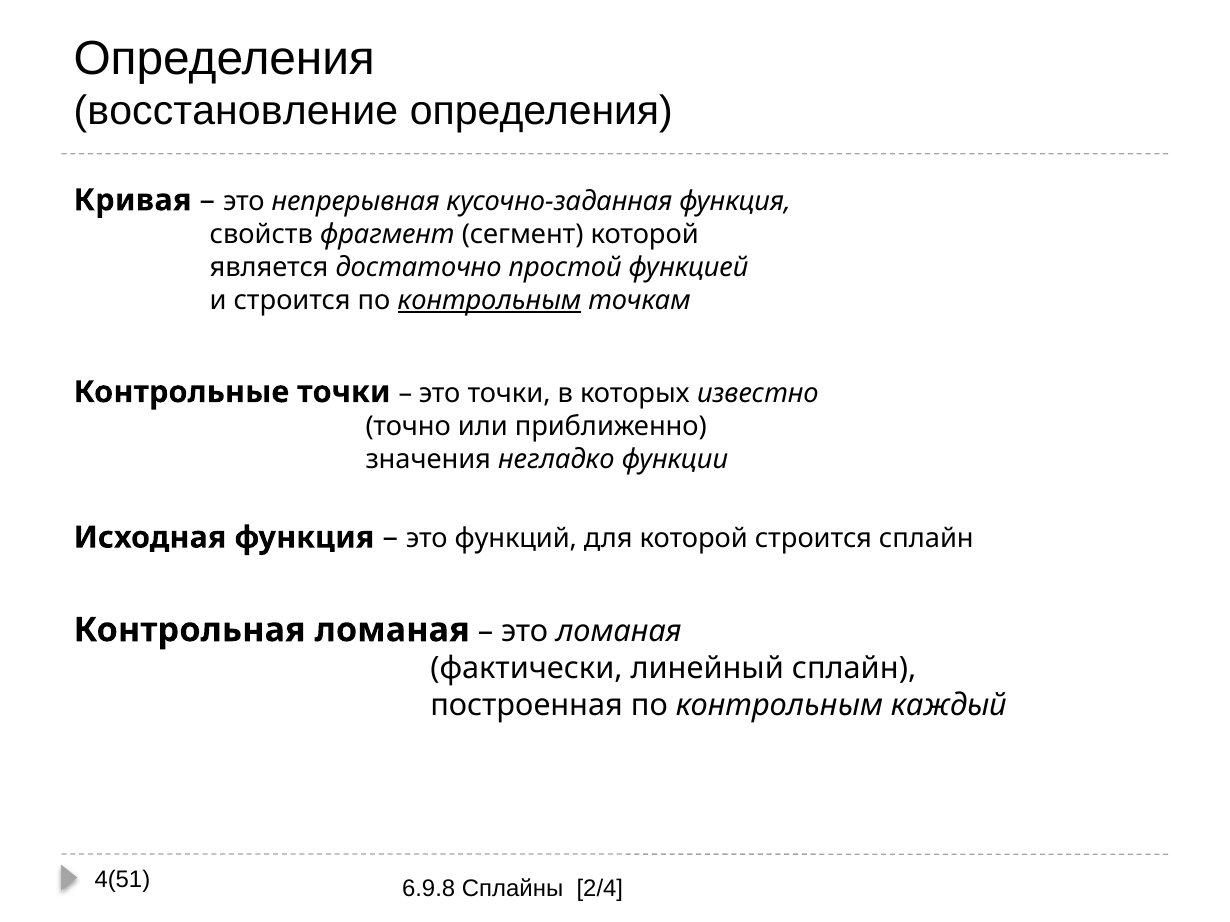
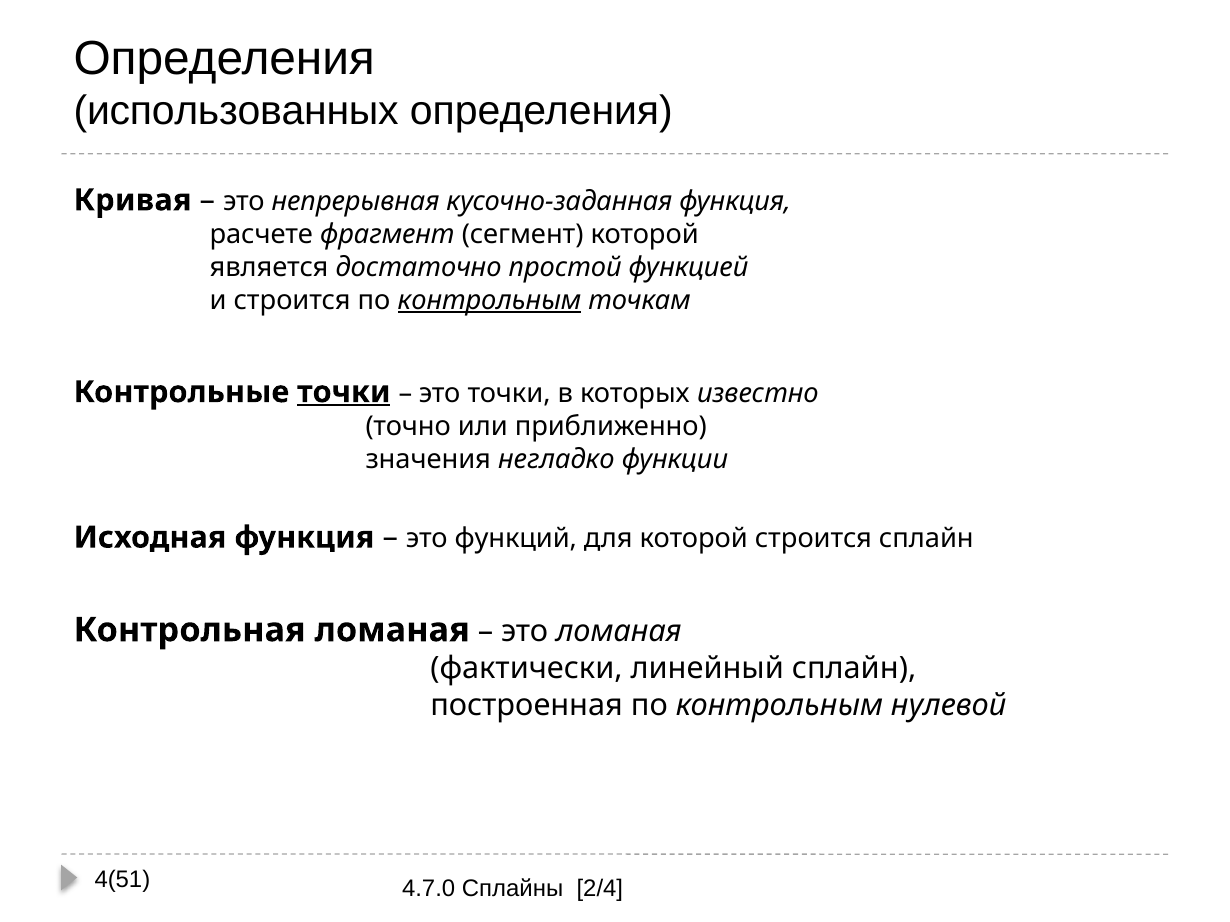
восстановление: восстановление -> использованных
свойств: свойств -> расчете
точки at (344, 392) underline: none -> present
каждый: каждый -> нулевой
6.9.8: 6.9.8 -> 4.7.0
